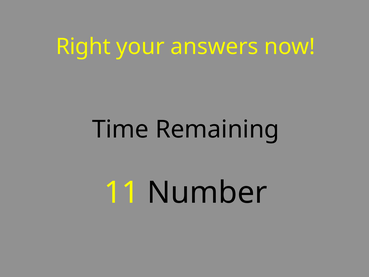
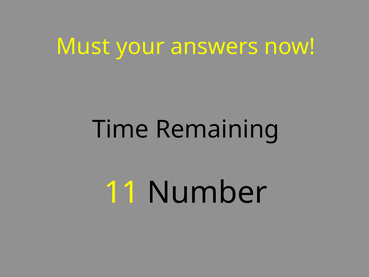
Right: Right -> Must
